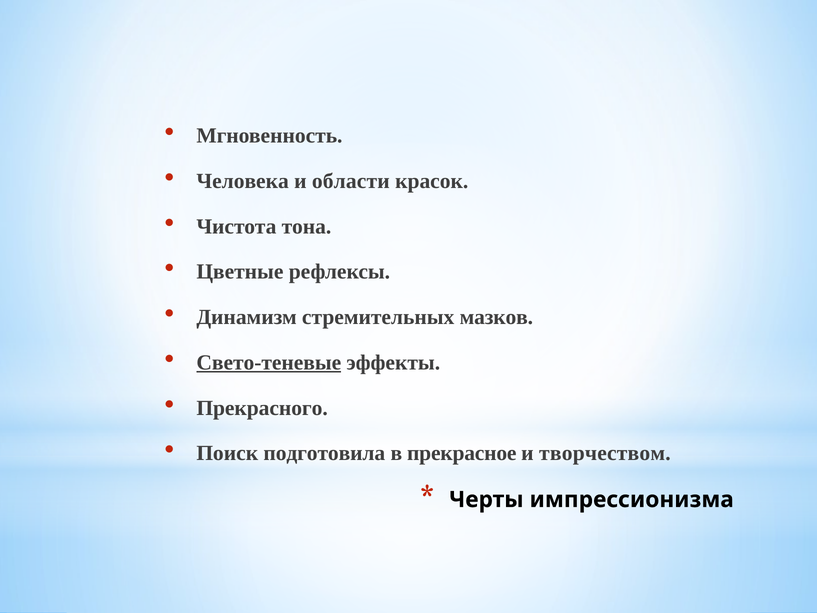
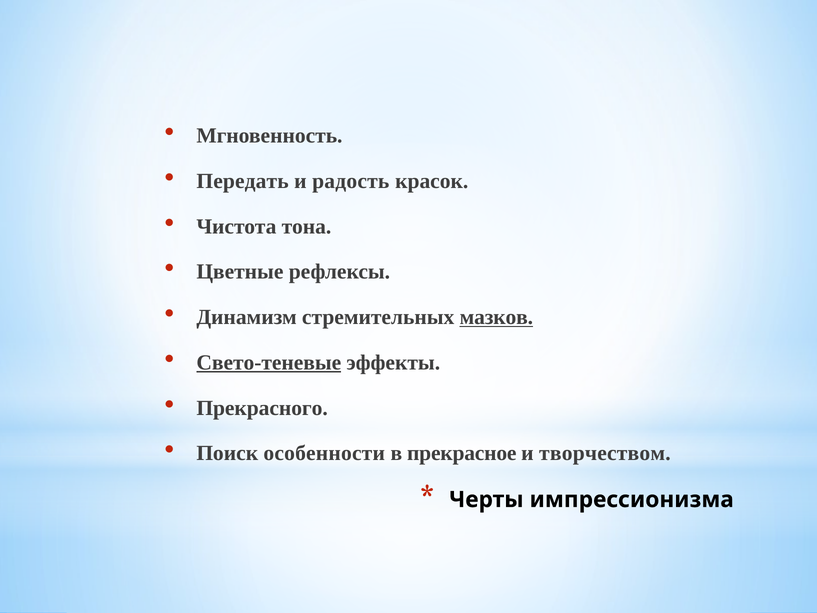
Человека: Человека -> Передать
области: области -> радость
мазков underline: none -> present
подготовила: подготовила -> особенности
